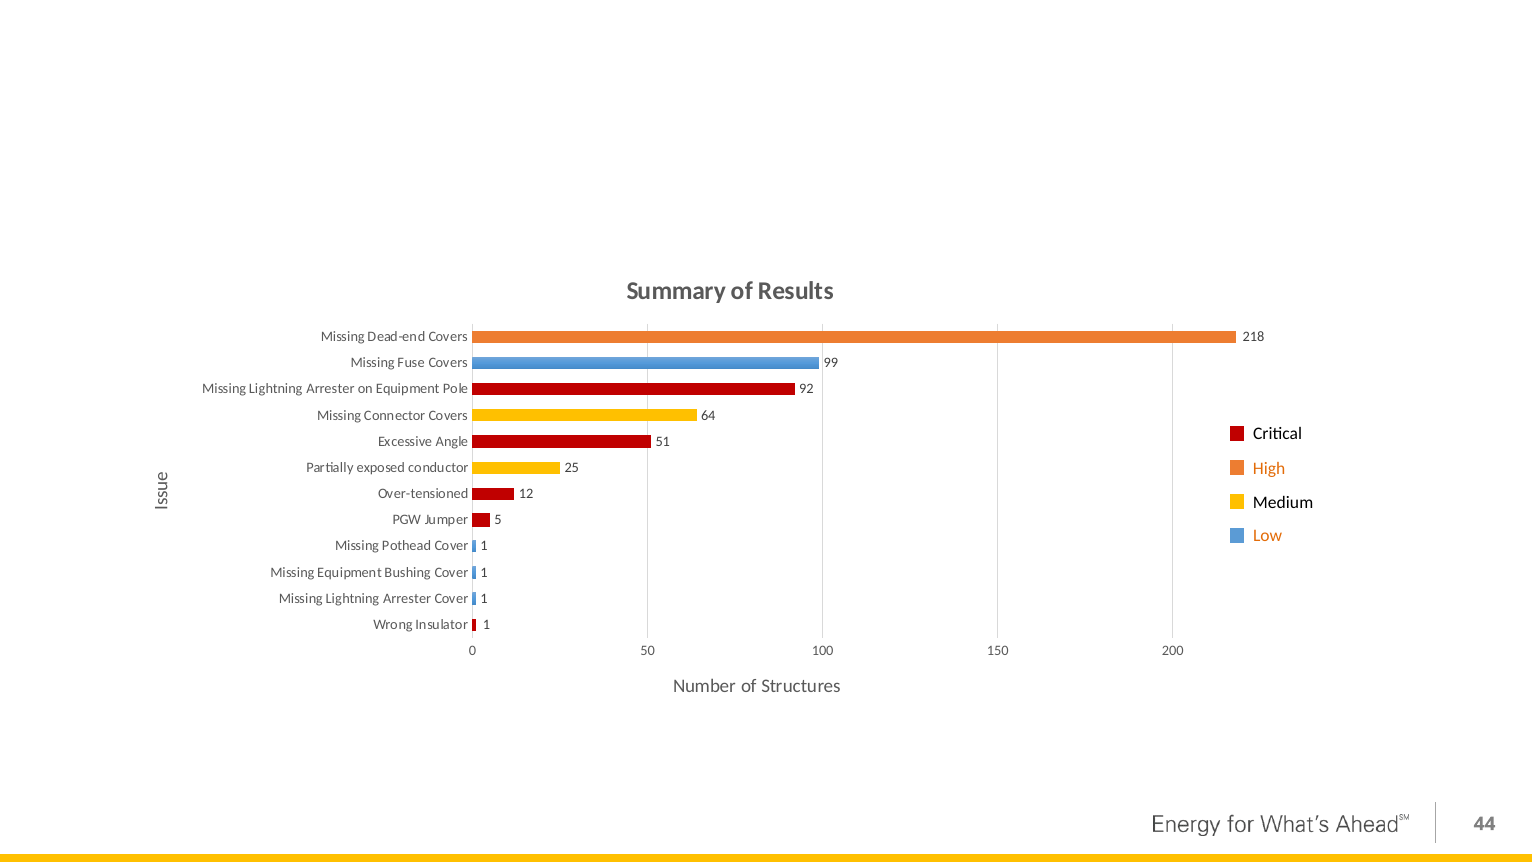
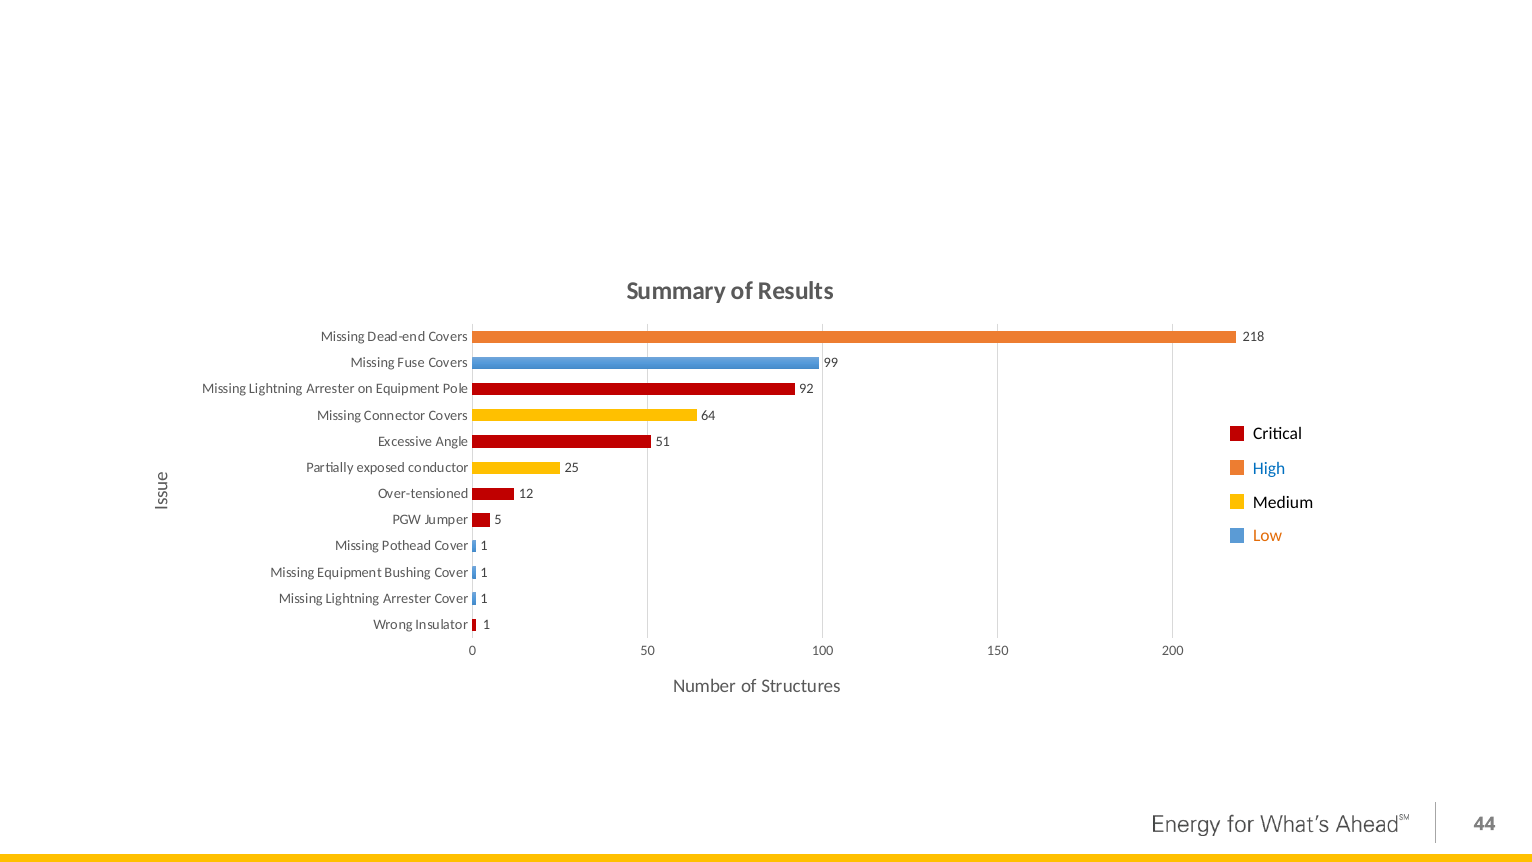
High colour: orange -> blue
